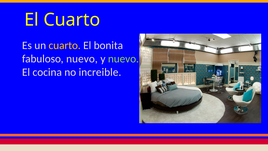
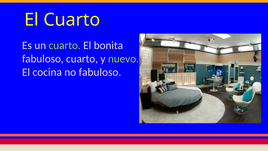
cuarto at (65, 45) colour: yellow -> light green
fabuloso nuevo: nuevo -> cuarto
no increible: increible -> fabuloso
